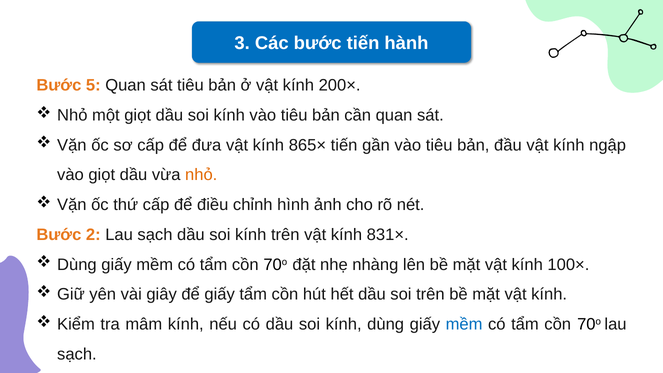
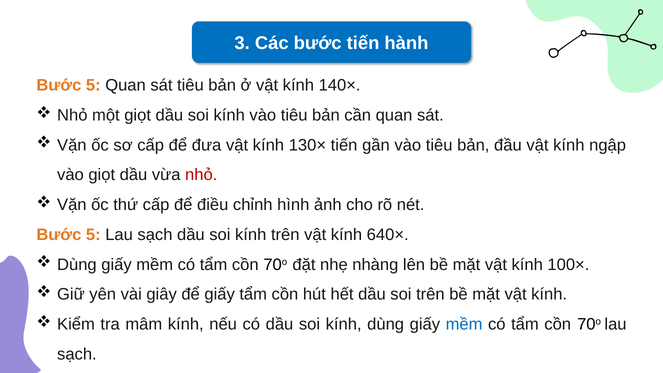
200×: 200× -> 140×
865×: 865× -> 130×
nhỏ at (201, 175) colour: orange -> red
2 at (93, 235): 2 -> 5
831×: 831× -> 640×
